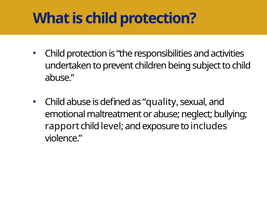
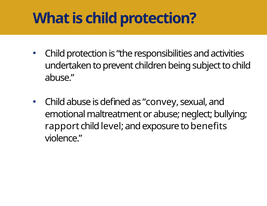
quality: quality -> convey
includes: includes -> benefits
